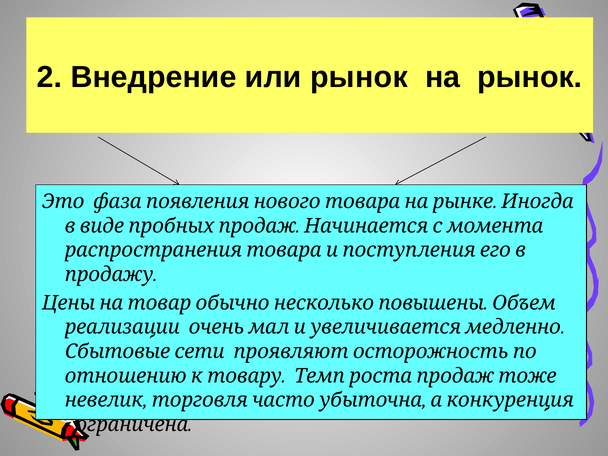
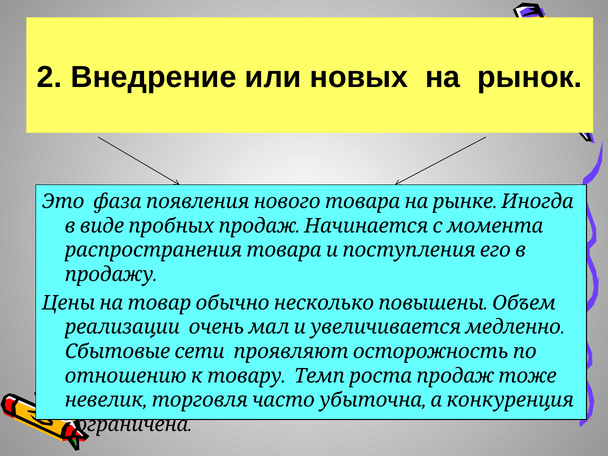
или рынок: рынок -> новых
